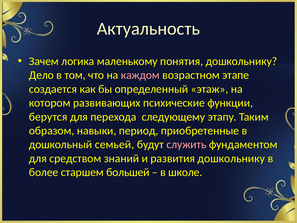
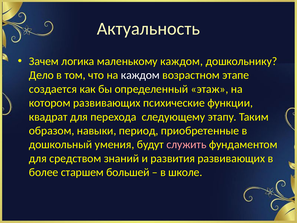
маленькому понятия: понятия -> каждом
каждом at (140, 75) colour: pink -> white
берутся: берутся -> квадрат
семьей: семьей -> умения
развития дошкольнику: дошкольнику -> развивающих
